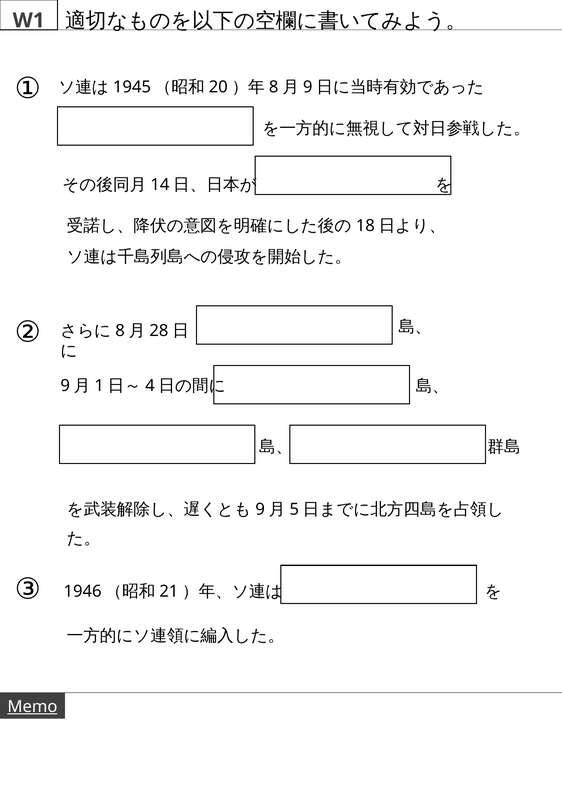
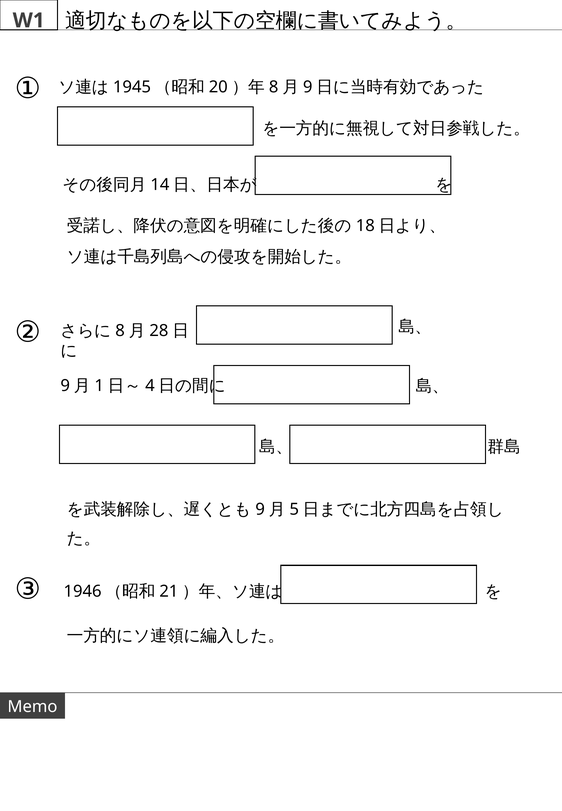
Memo underline: present -> none
